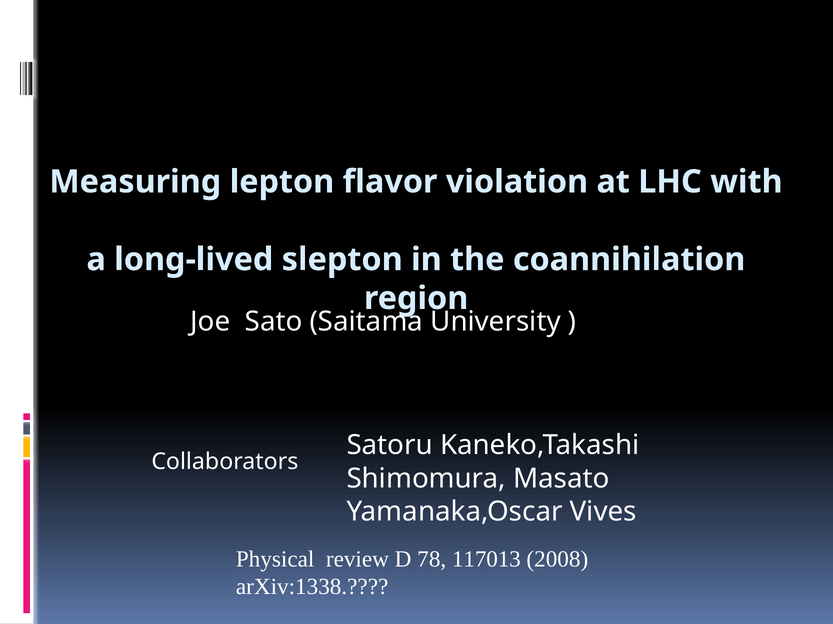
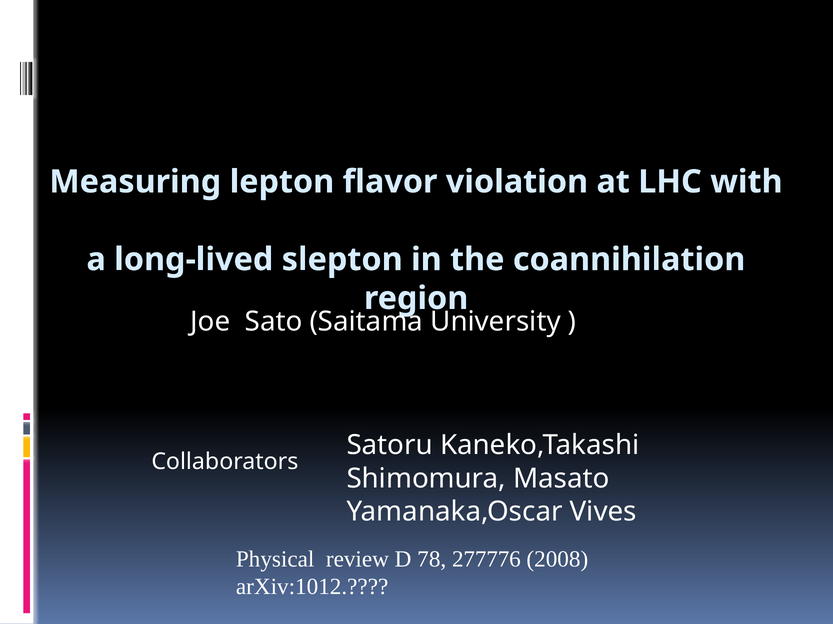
117013: 117013 -> 277776
arXiv:1338: arXiv:1338 -> arXiv:1012
